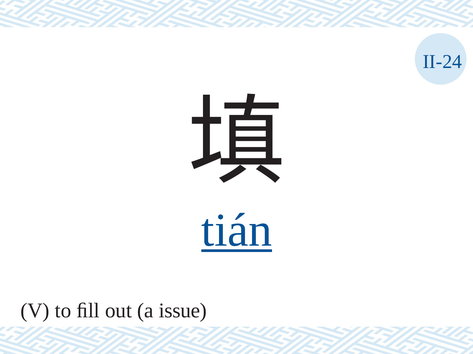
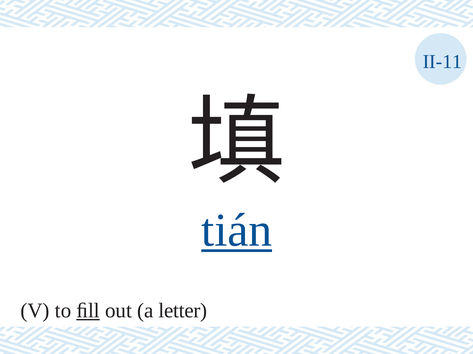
II-24: II-24 -> II-11
ﬁll underline: none -> present
issue: issue -> letter
